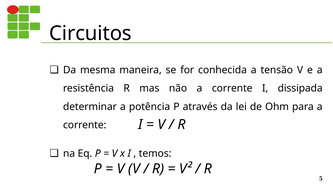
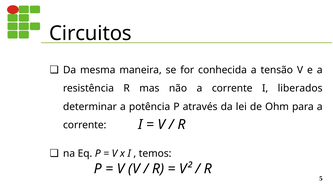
dissipada: dissipada -> liberados
